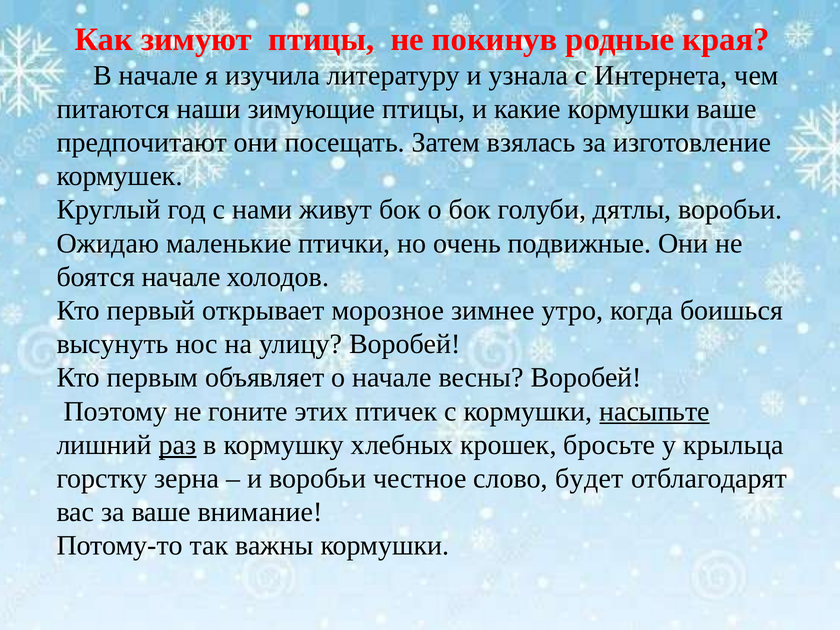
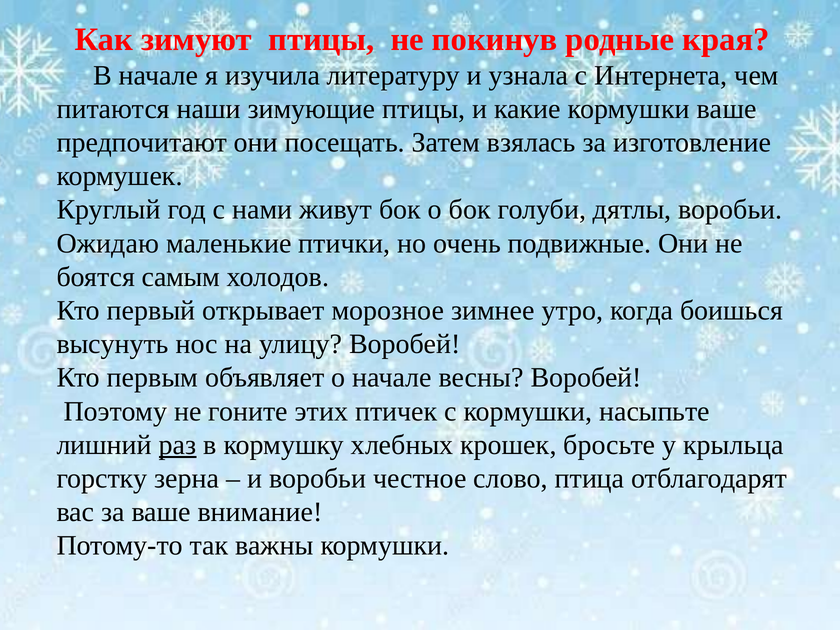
боятся начале: начале -> самым
насыпьте underline: present -> none
будет: будет -> птица
